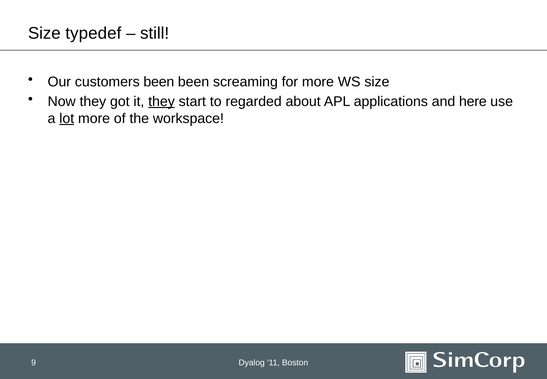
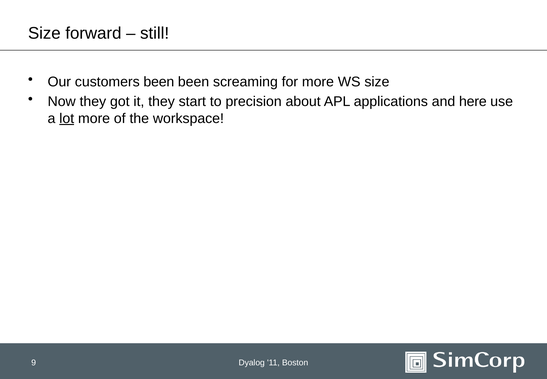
typedef: typedef -> forward
they at (162, 101) underline: present -> none
regarded: regarded -> precision
